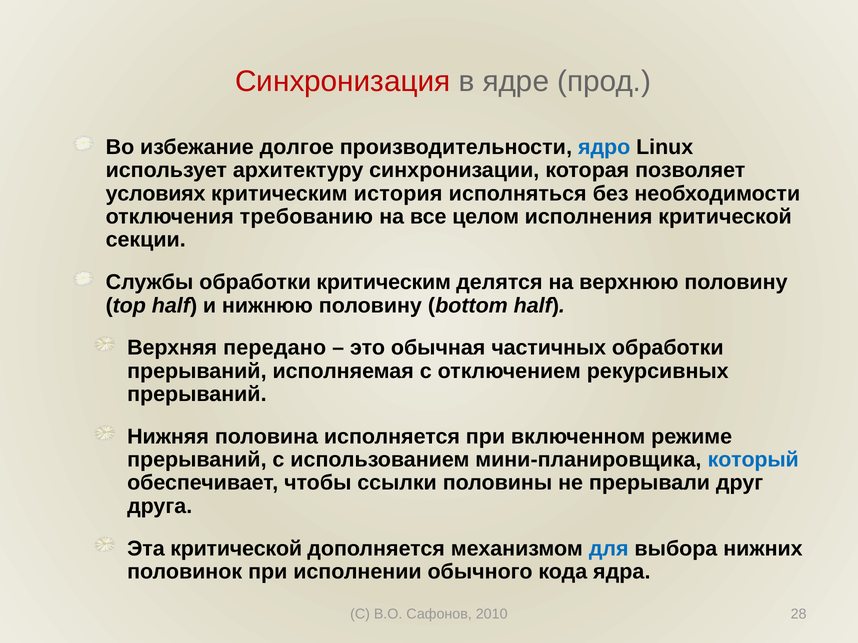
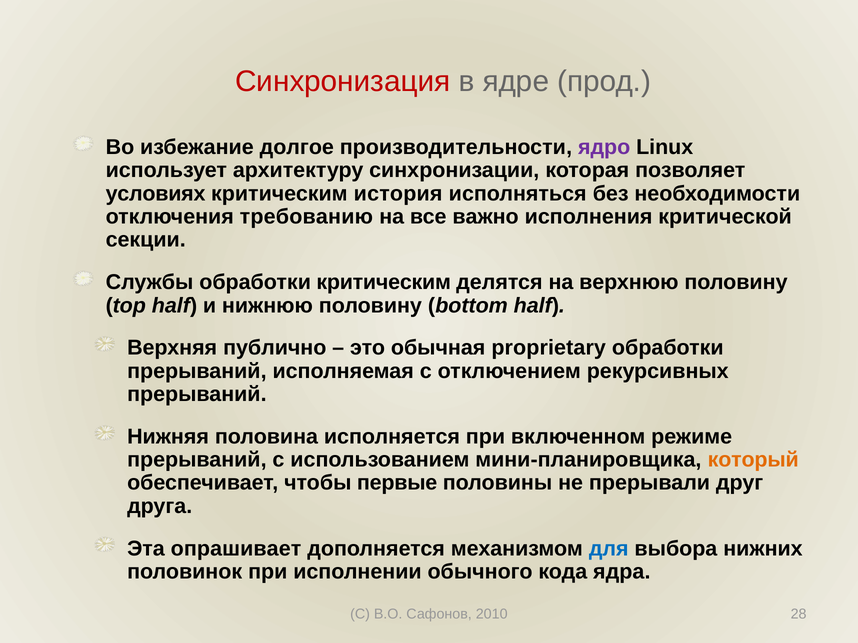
ядро colour: blue -> purple
целом: целом -> важно
передано: передано -> публично
частичных: частичных -> proprietary
который colour: blue -> orange
ссылки: ссылки -> первые
Эта критической: критической -> опрашивает
